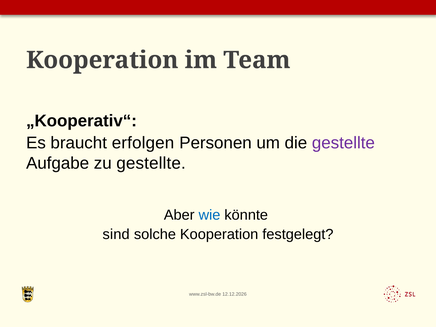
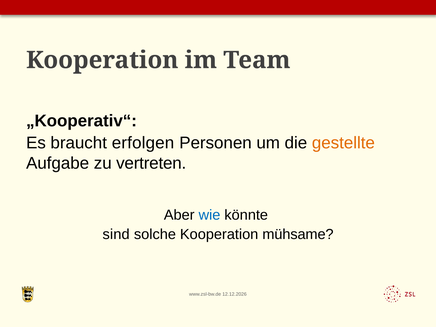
gestellte at (343, 143) colour: purple -> orange
zu gestellte: gestellte -> vertreten
festgelegt: festgelegt -> mühsame
